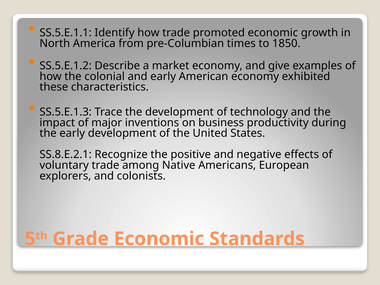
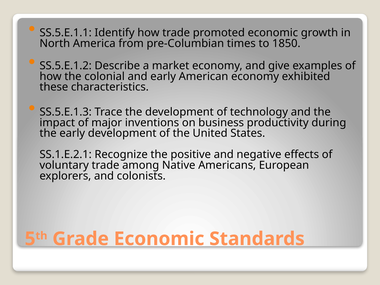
SS.8.E.2.1: SS.8.E.2.1 -> SS.1.E.2.1
